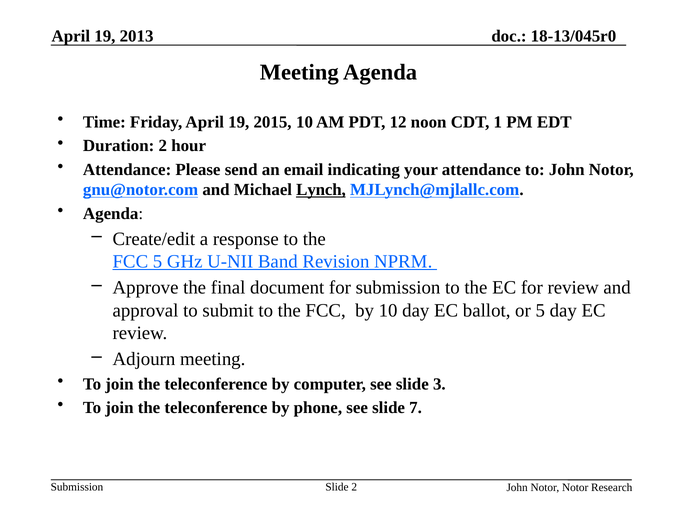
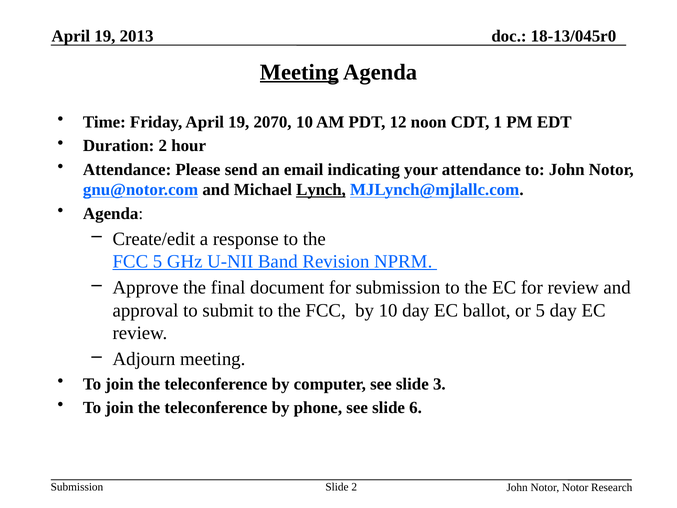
Meeting at (299, 72) underline: none -> present
2015: 2015 -> 2070
7: 7 -> 6
